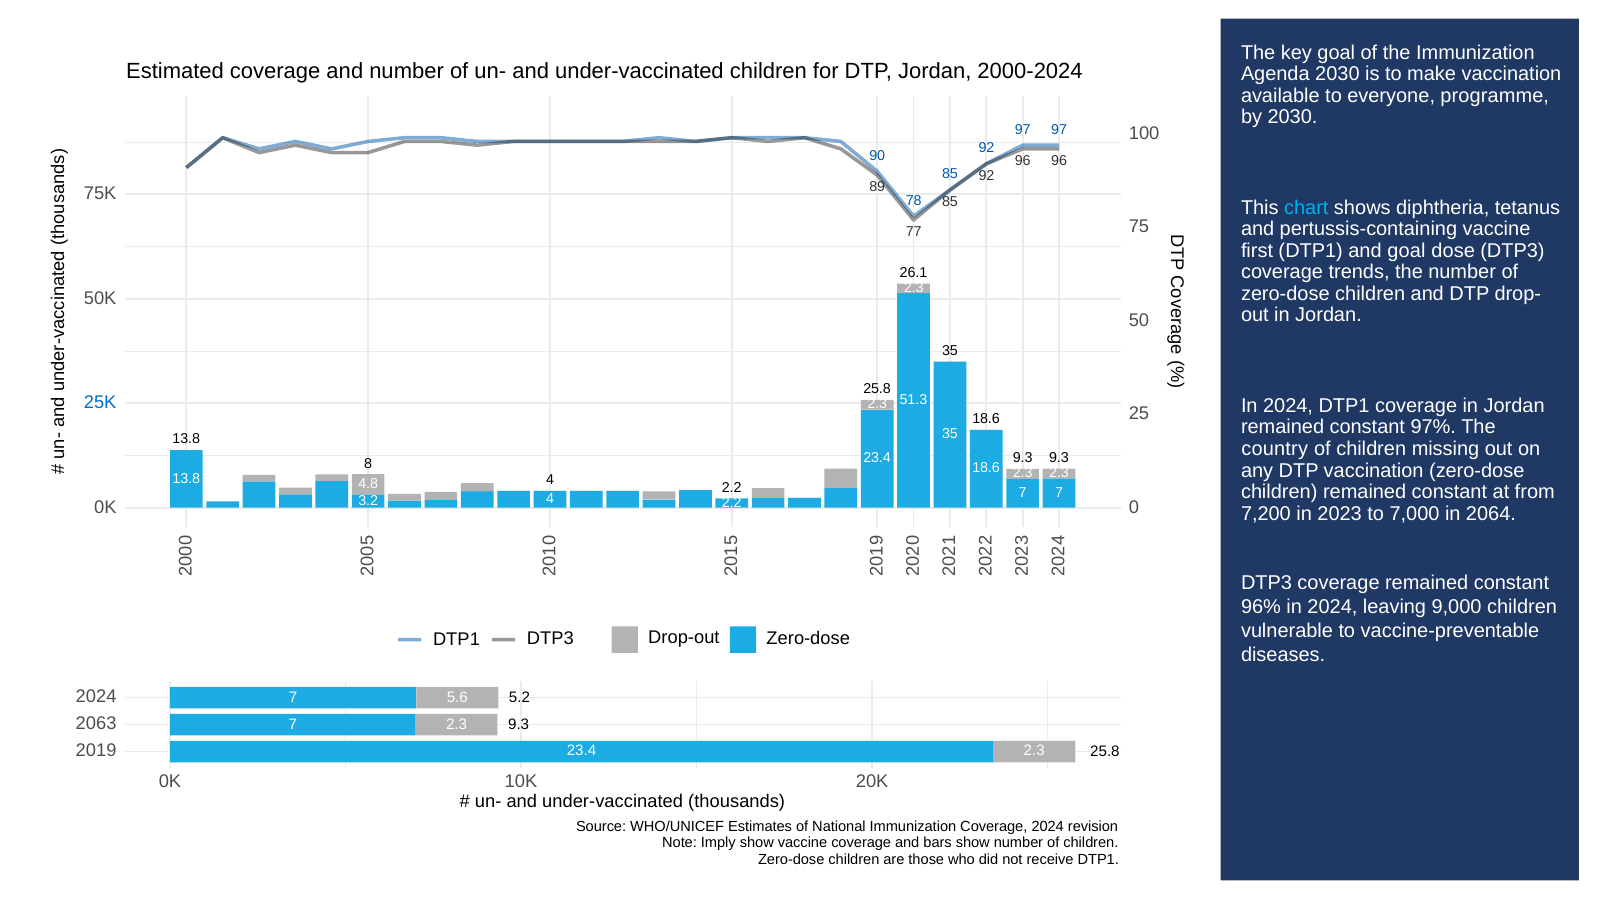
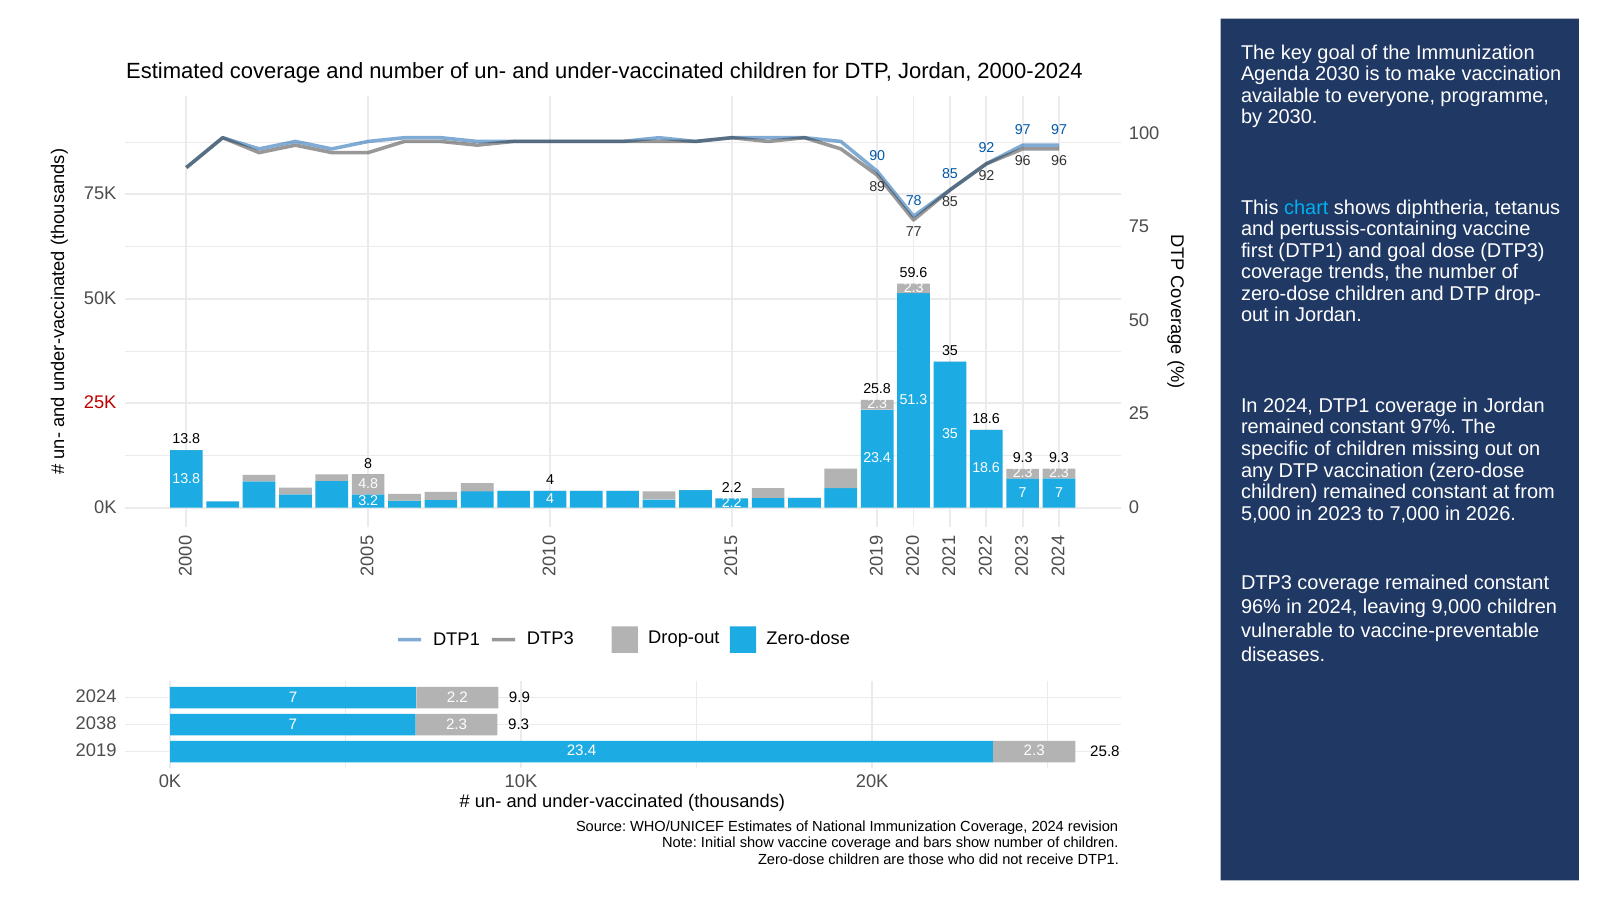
26.1: 26.1 -> 59.6
25K colour: blue -> red
country: country -> specific
7,200: 7,200 -> 5,000
2064: 2064 -> 2026
5.6 at (457, 697): 5.6 -> 2.2
5.2: 5.2 -> 9.9
2063: 2063 -> 2038
Imply: Imply -> Initial
